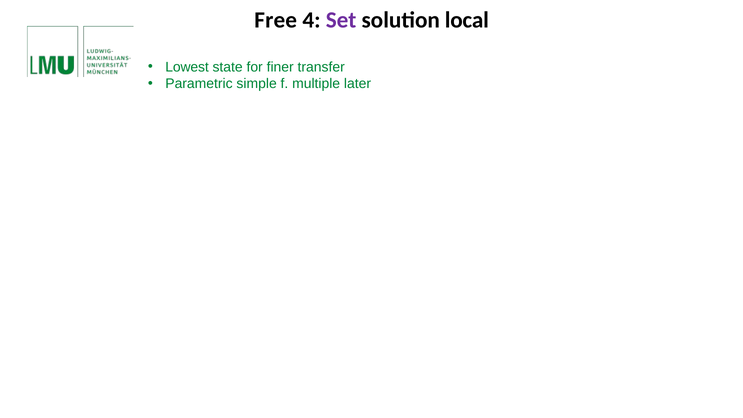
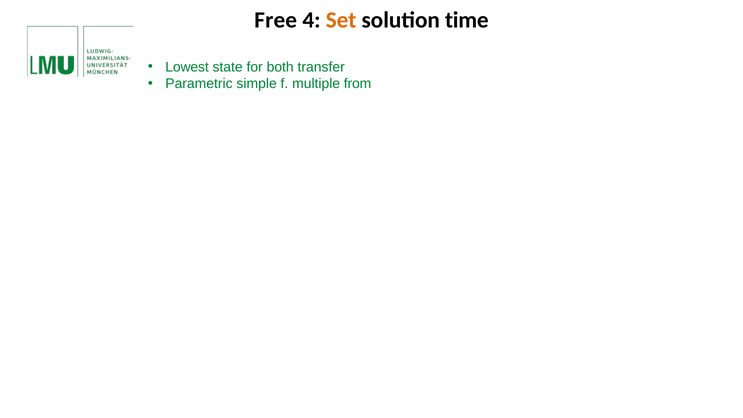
Set colour: purple -> orange
local: local -> time
finer: finer -> both
later: later -> from
